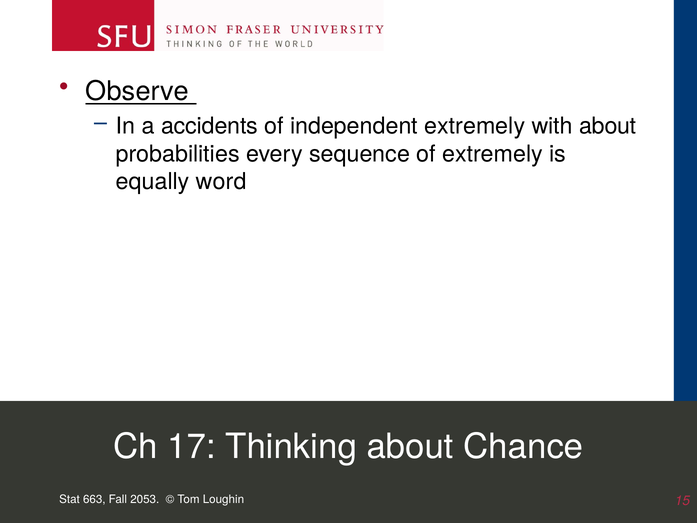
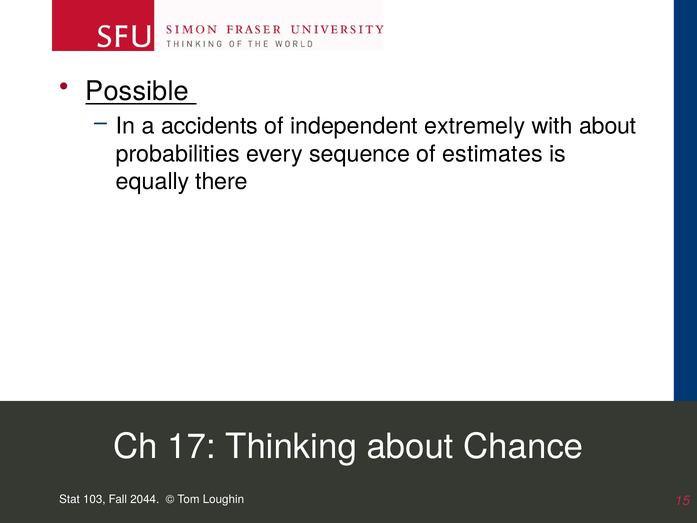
Observe: Observe -> Possible
of extremely: extremely -> estimates
word: word -> there
663: 663 -> 103
2053: 2053 -> 2044
